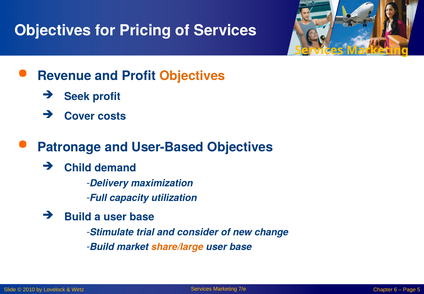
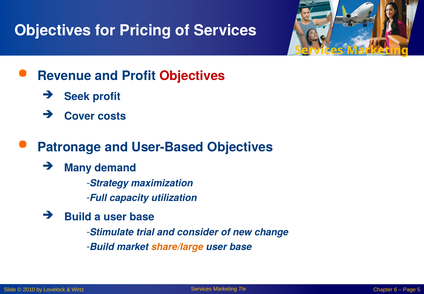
Objectives at (192, 76) colour: orange -> red
Child: Child -> Many
Delivery: Delivery -> Strategy
